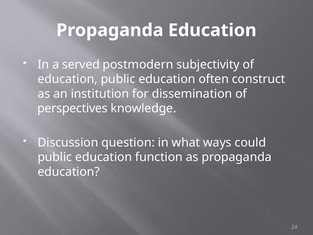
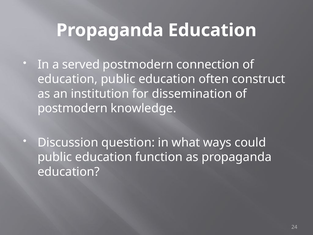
subjectivity: subjectivity -> connection
perspectives at (73, 108): perspectives -> postmodern
